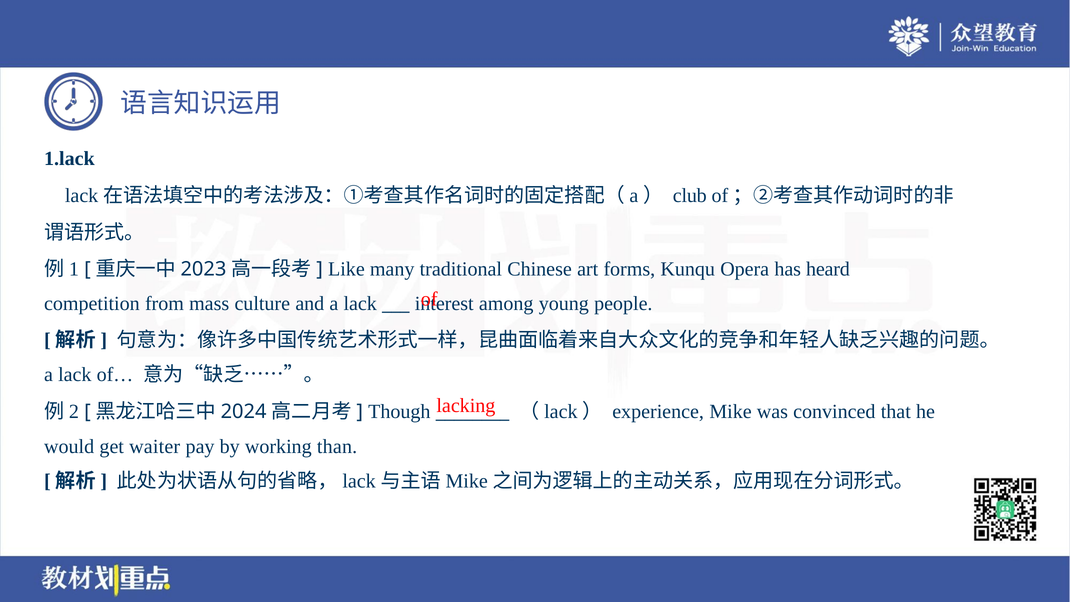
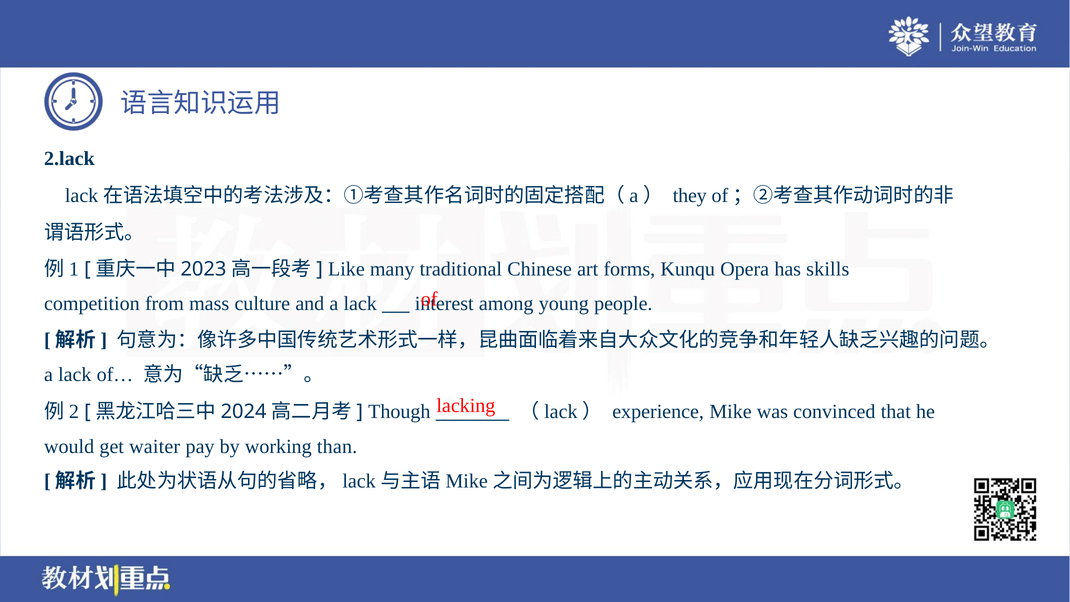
1.lack: 1.lack -> 2.lack
club: club -> they
heard: heard -> skills
